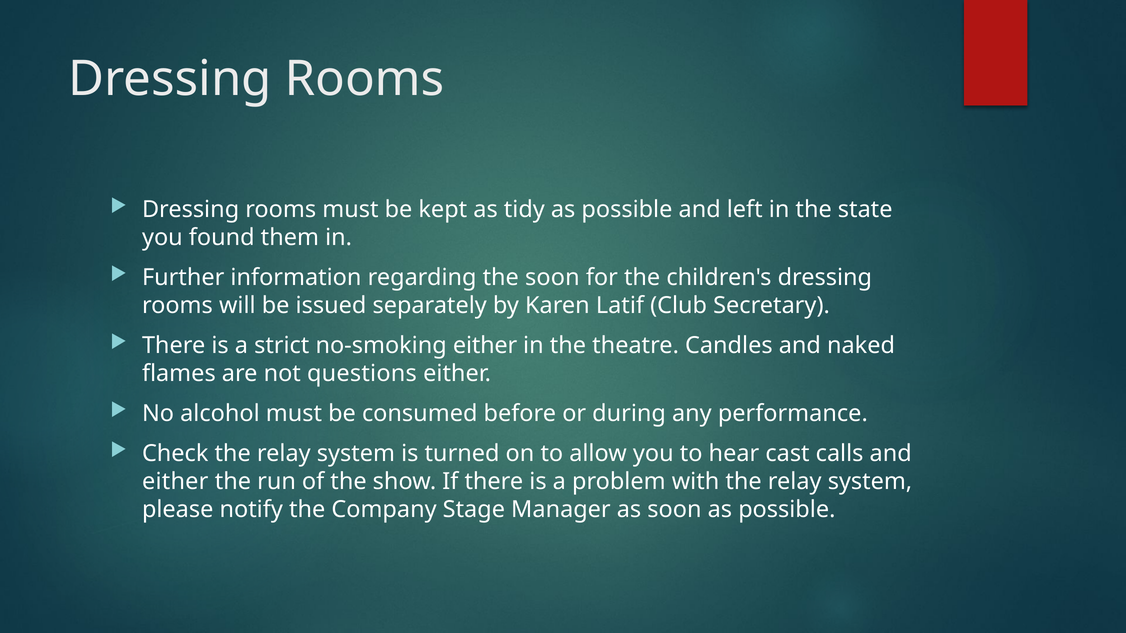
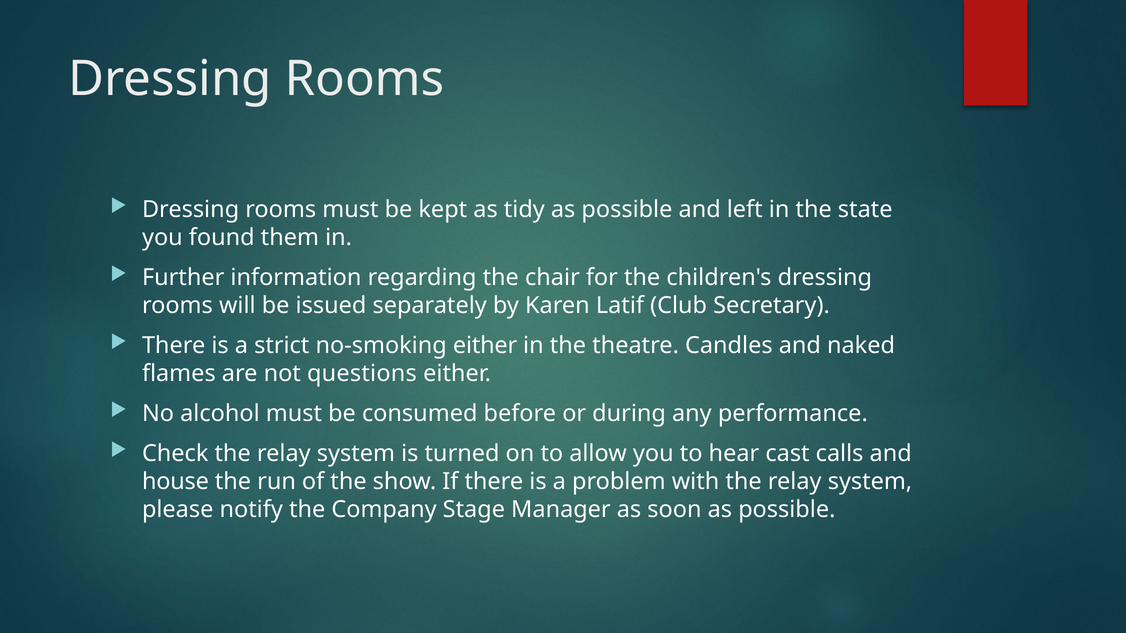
the soon: soon -> chair
either at (175, 482): either -> house
